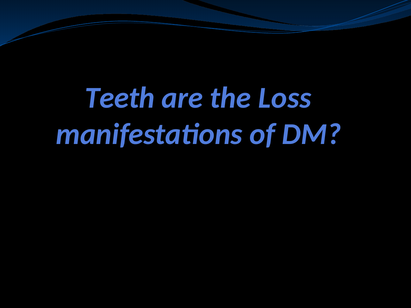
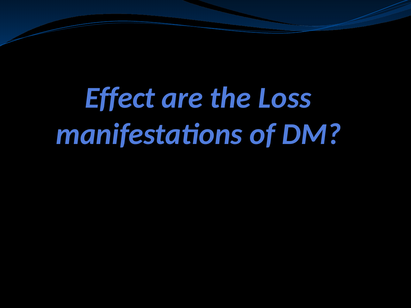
Teeth: Teeth -> Effect
